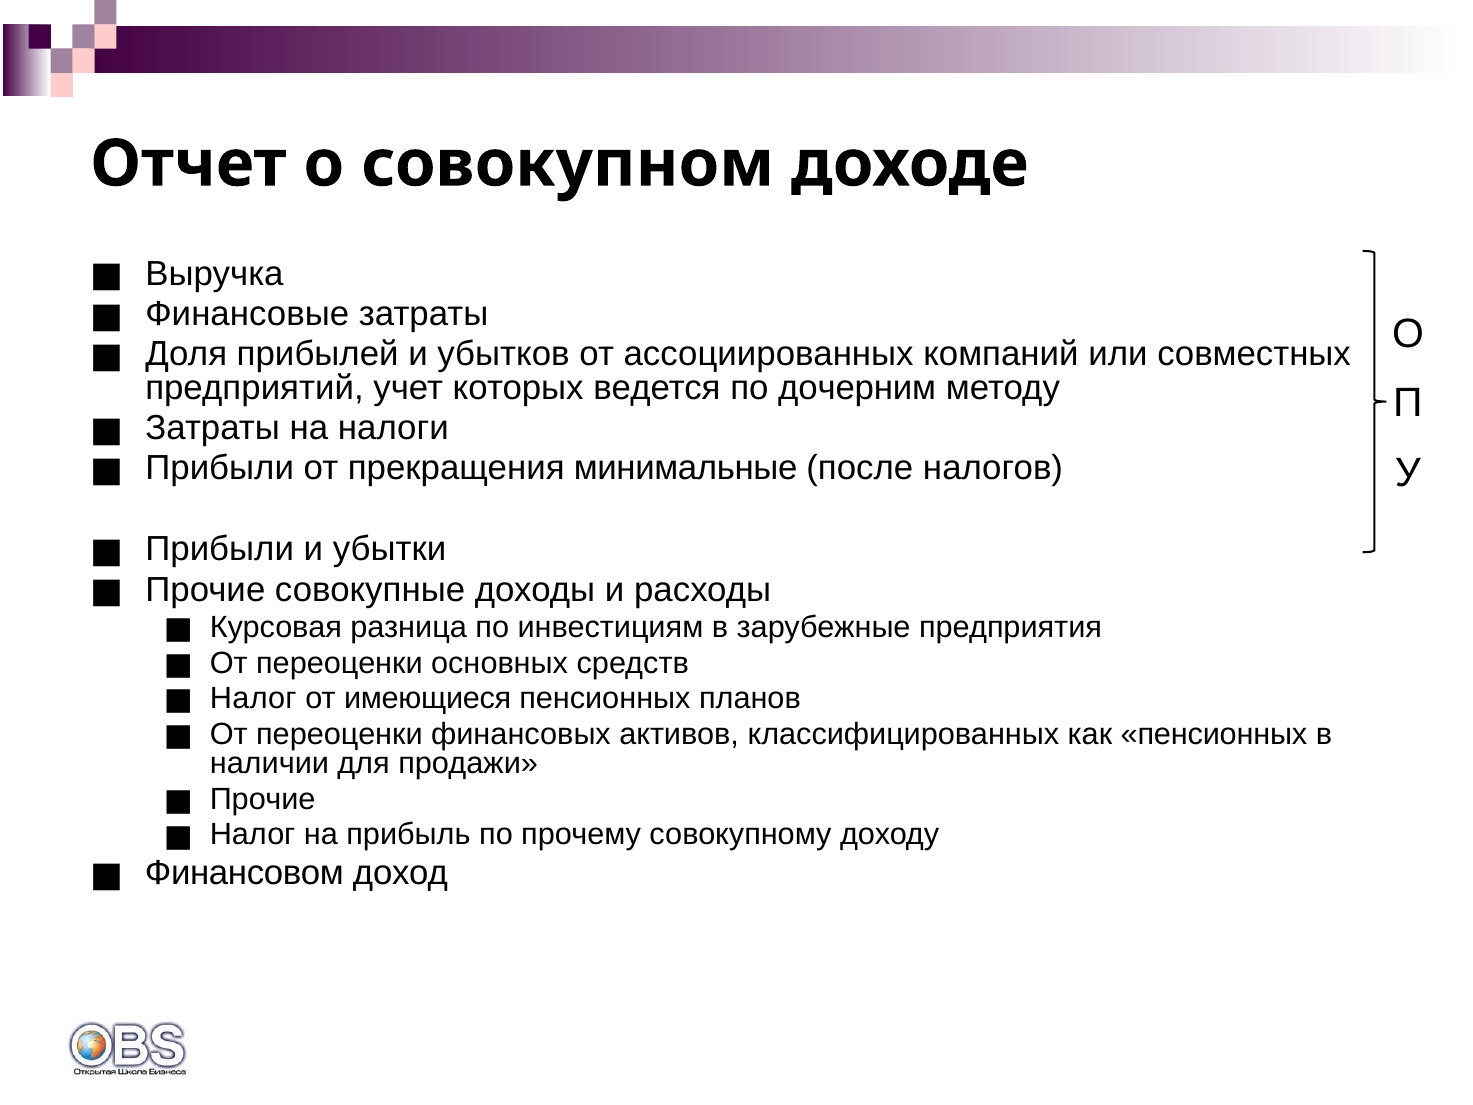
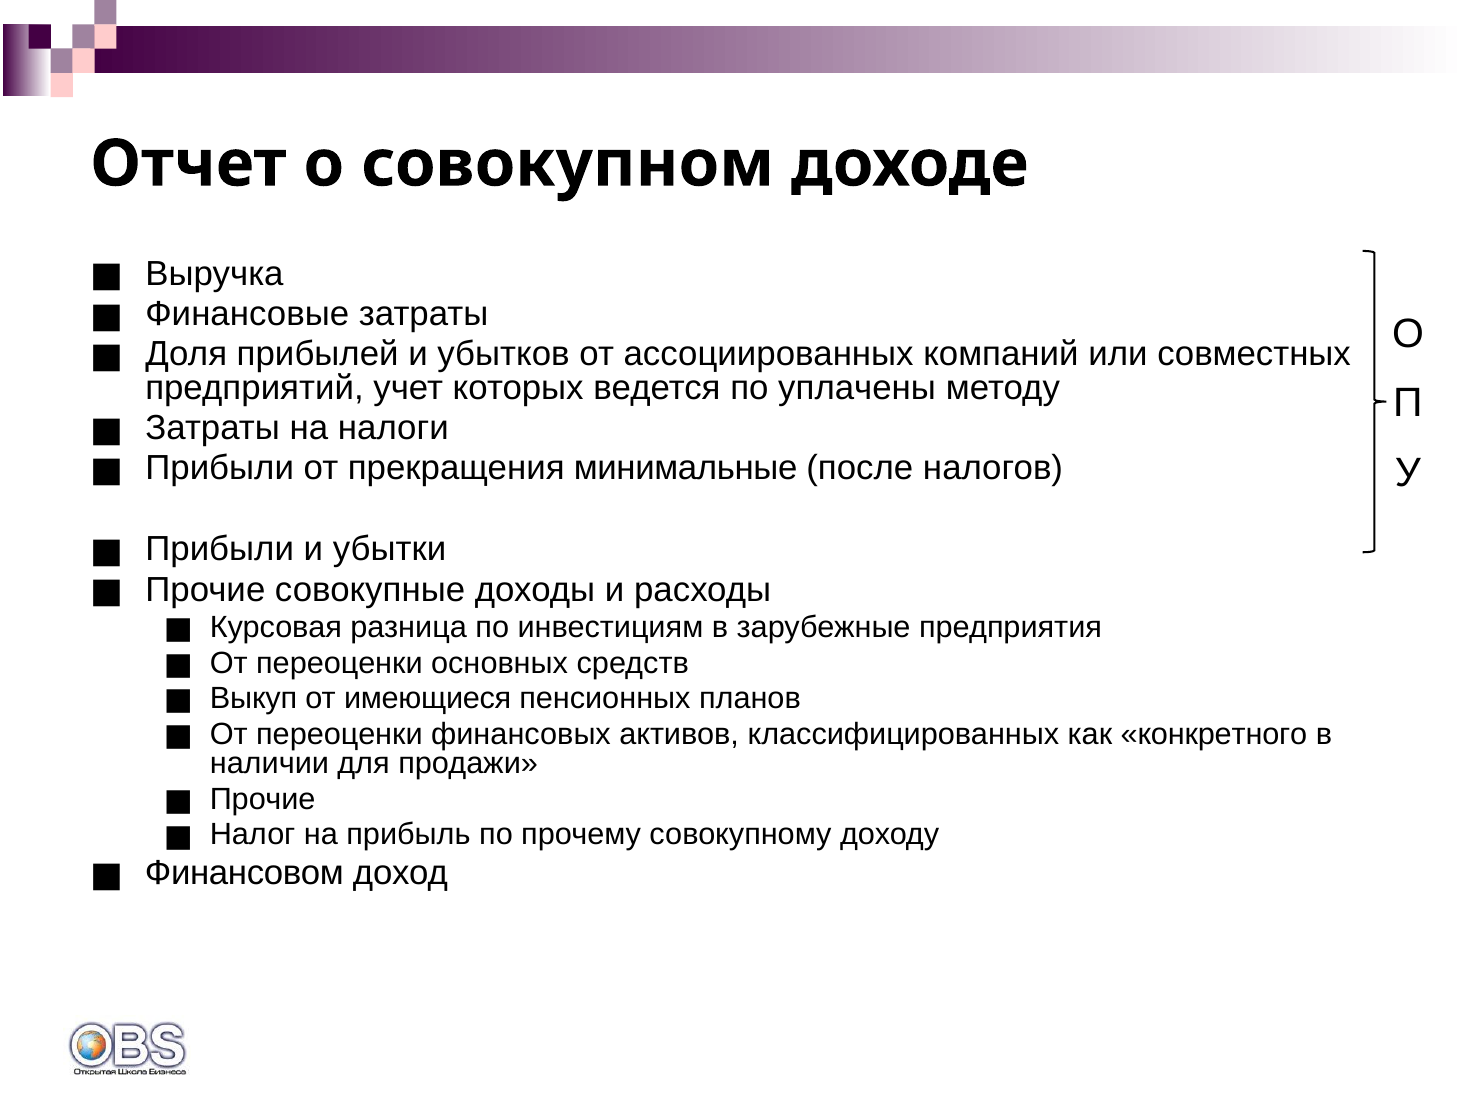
дочерним: дочерним -> уплачены
Налог at (253, 698): Налог -> Выкуп
как пенсионных: пенсионных -> конкретного
